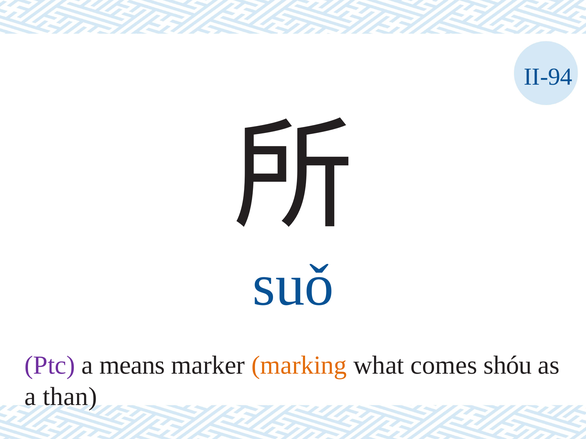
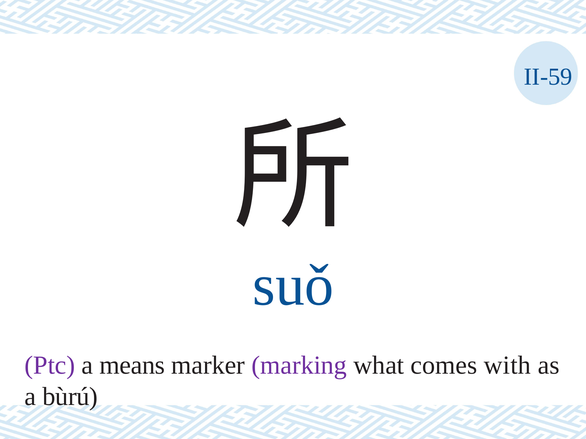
II-94: II-94 -> II-59
marking colour: orange -> purple
shóu: shóu -> with
than: than -> bùrú
